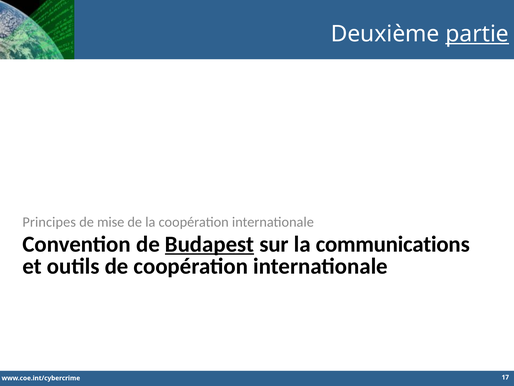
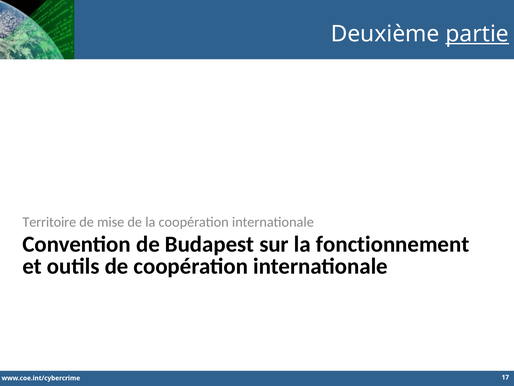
Principes: Principes -> Territoire
Budapest underline: present -> none
communications: communications -> fonctionnement
